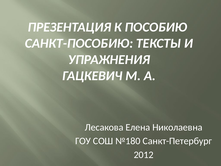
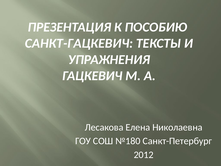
САНКТ-ПОСОБИЮ: САНКТ-ПОСОБИЮ -> САНКТ-ГАЦКЕВИЧ
